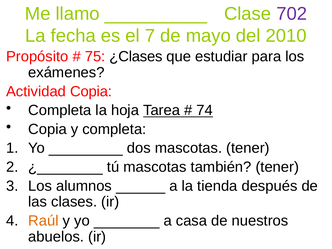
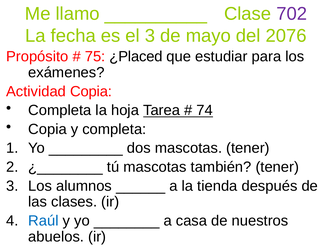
el 7: 7 -> 3
2010: 2010 -> 2076
¿Clases: ¿Clases -> ¿Placed
Raúl colour: orange -> blue
